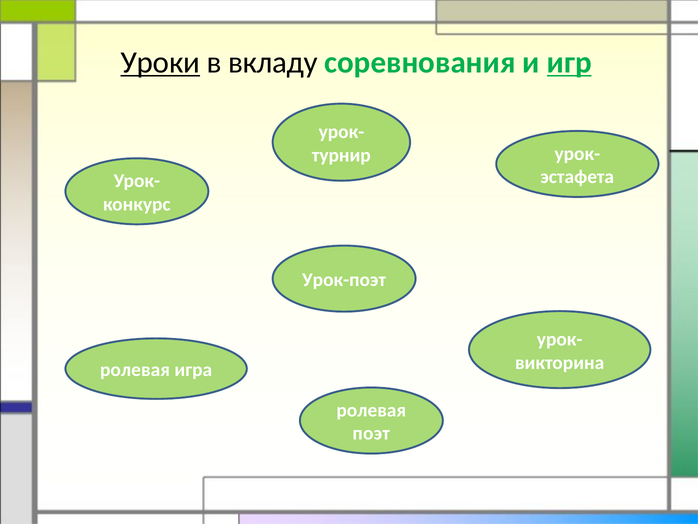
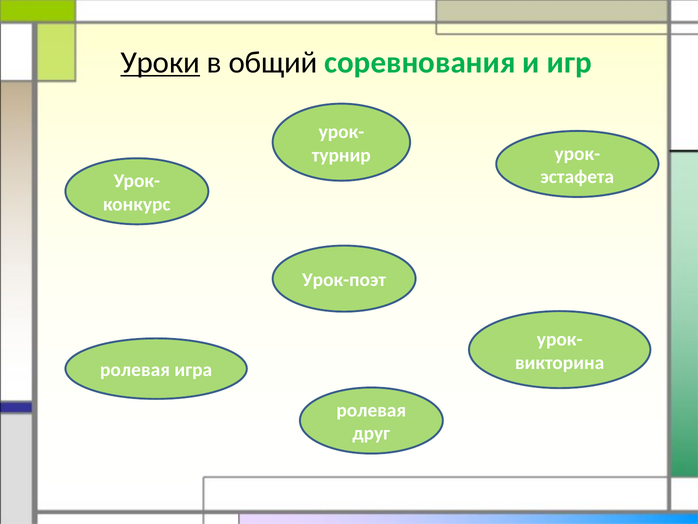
вкладу: вкладу -> общий
игр underline: present -> none
поэт: поэт -> друг
